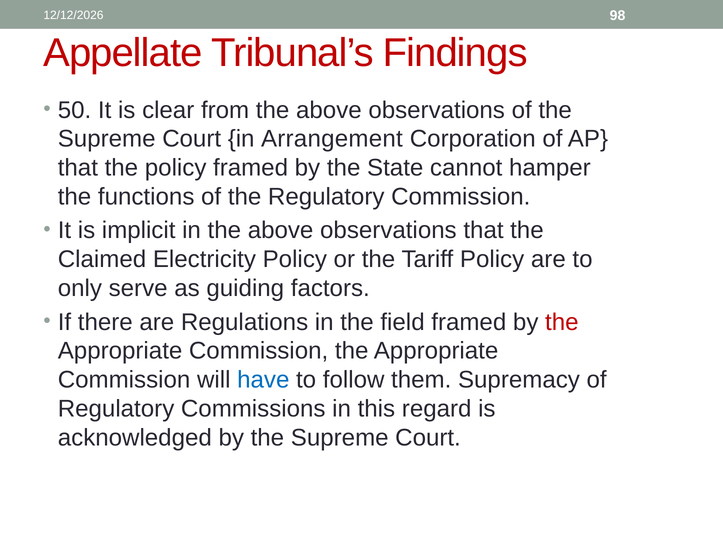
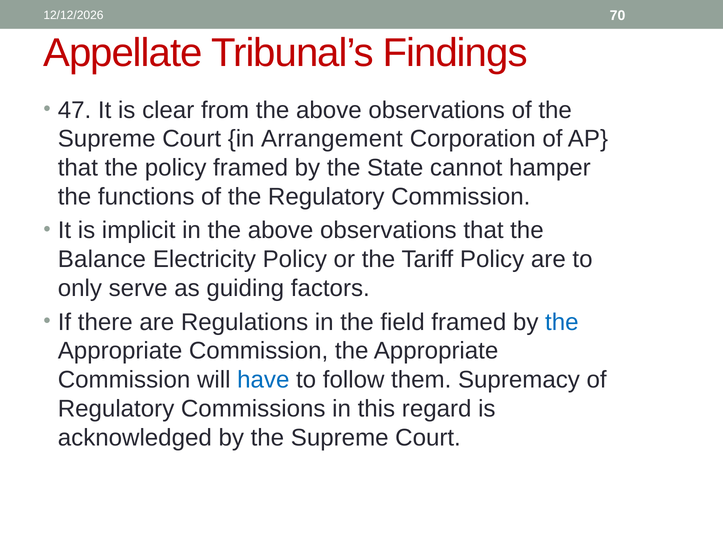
98: 98 -> 70
50: 50 -> 47
Claimed: Claimed -> Balance
the at (562, 322) colour: red -> blue
